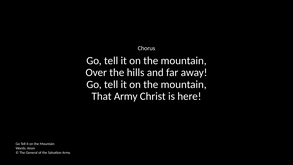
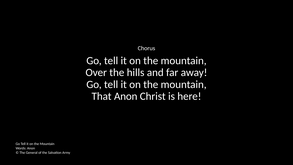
That Army: Army -> Anon
